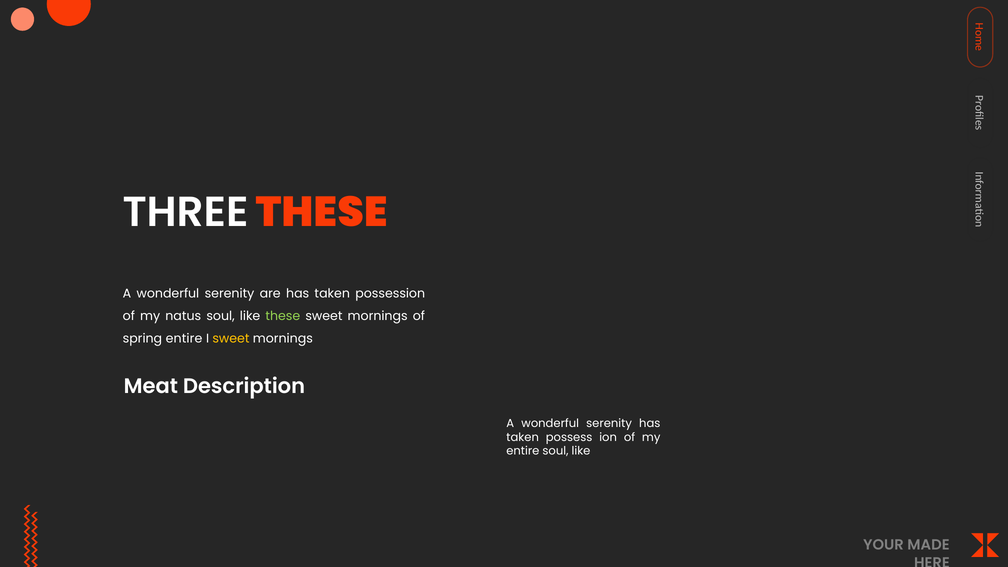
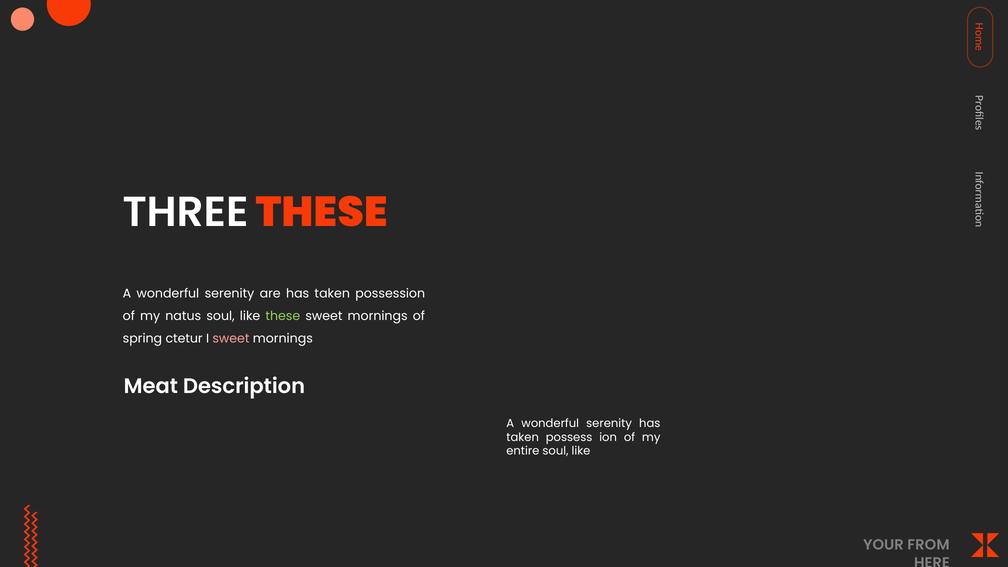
spring entire: entire -> ctetur
sweet at (231, 339) colour: yellow -> pink
MADE: MADE -> FROM
